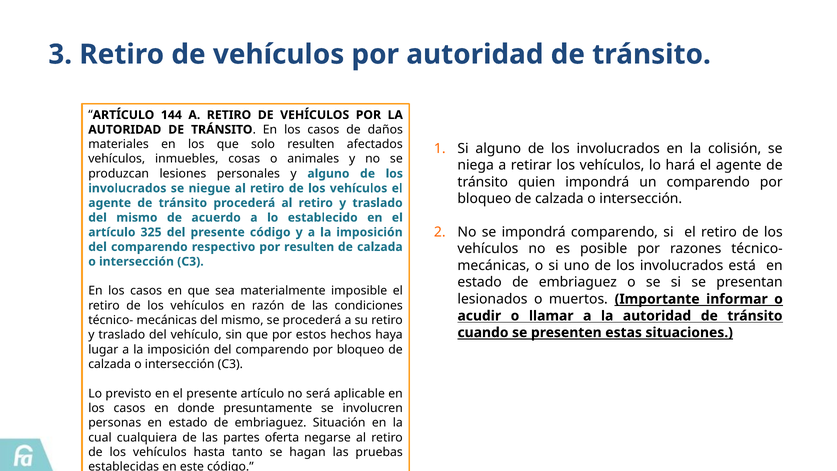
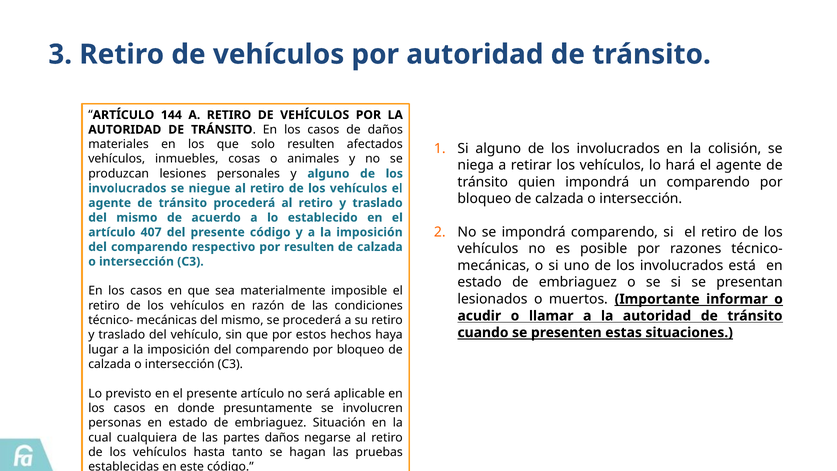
325: 325 -> 407
partes oferta: oferta -> daños
